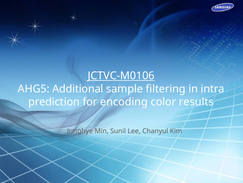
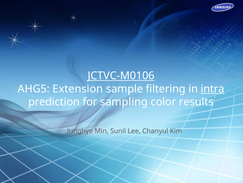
Additional: Additional -> Extension
intra underline: none -> present
encoding: encoding -> sampling
